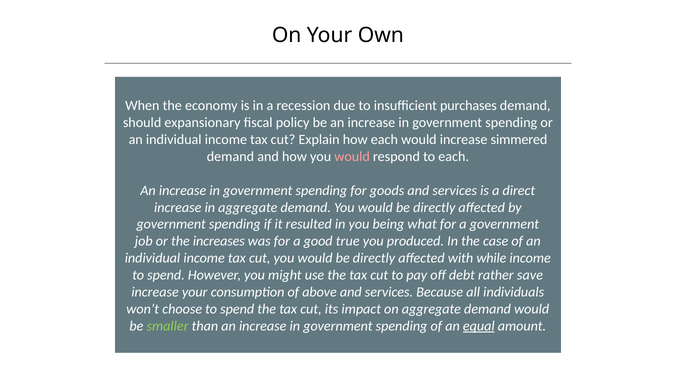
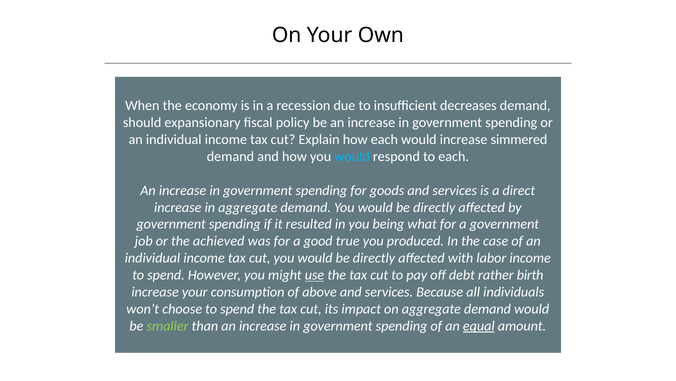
purchases: purchases -> decreases
would at (352, 156) colour: pink -> light blue
increases: increases -> achieved
while: while -> labor
use underline: none -> present
save: save -> birth
